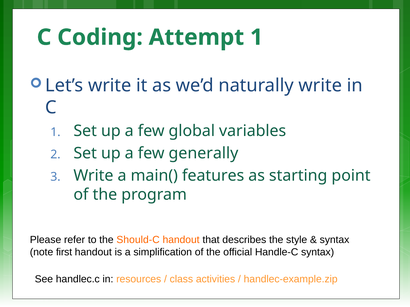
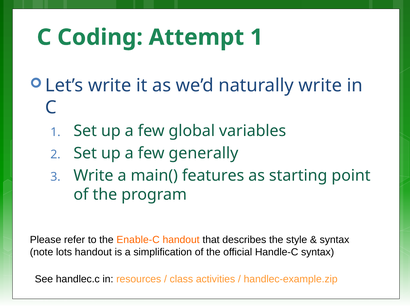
Should-C: Should-C -> Enable-C
first: first -> lots
